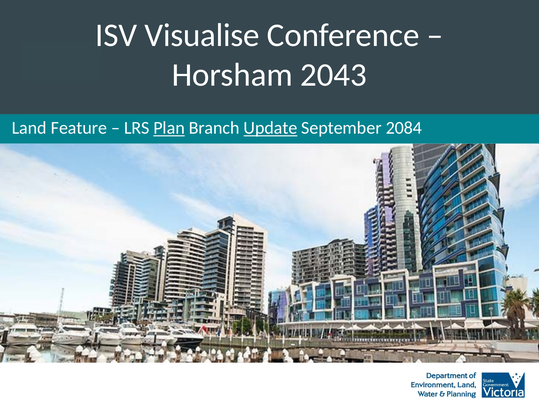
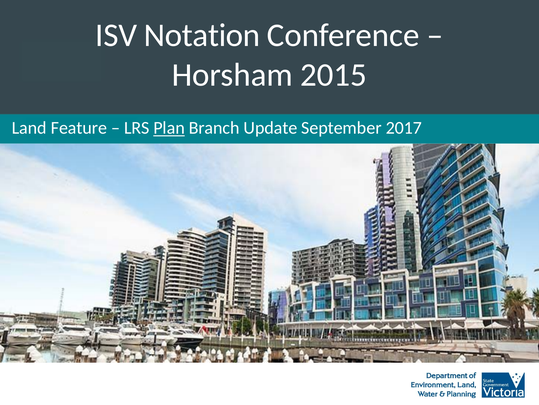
Visualise: Visualise -> Notation
2043: 2043 -> 2015
Update underline: present -> none
2084: 2084 -> 2017
